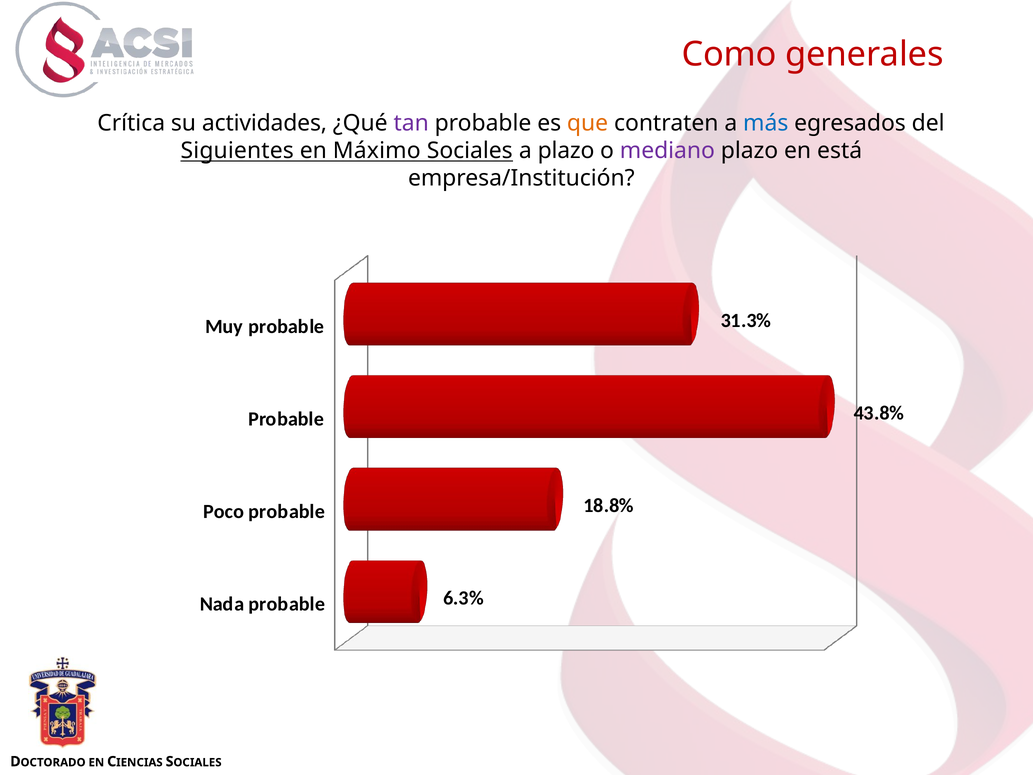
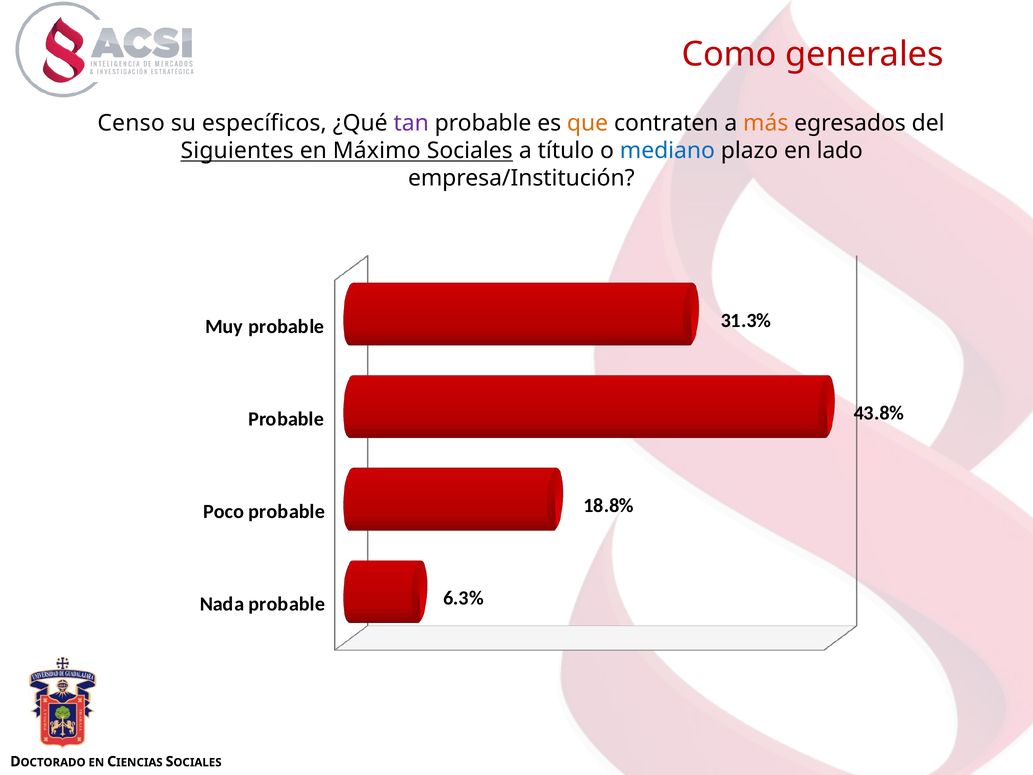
Crítica: Crítica -> Censo
actividades: actividades -> específicos
más colour: blue -> orange
a plazo: plazo -> título
mediano colour: purple -> blue
está: está -> lado
